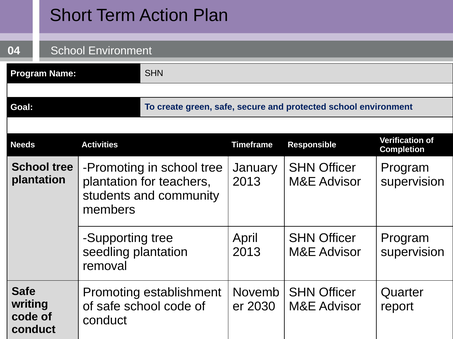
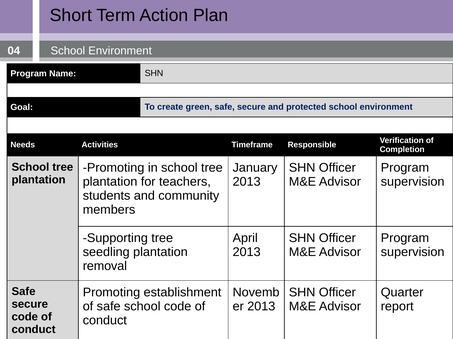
writing at (30, 305): writing -> secure
2030 at (261, 307): 2030 -> 2013
